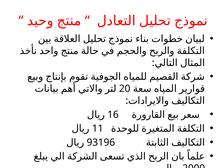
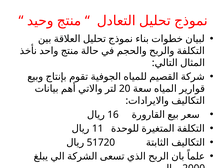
93196: 93196 -> 51720
